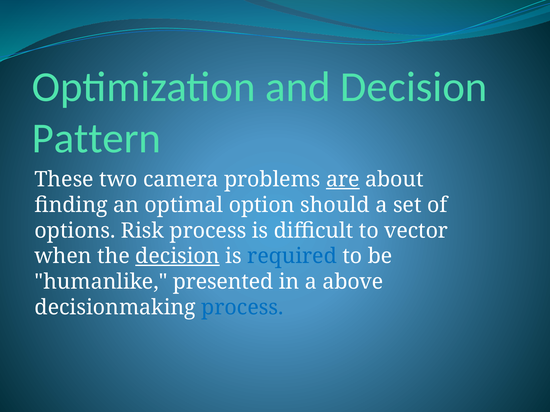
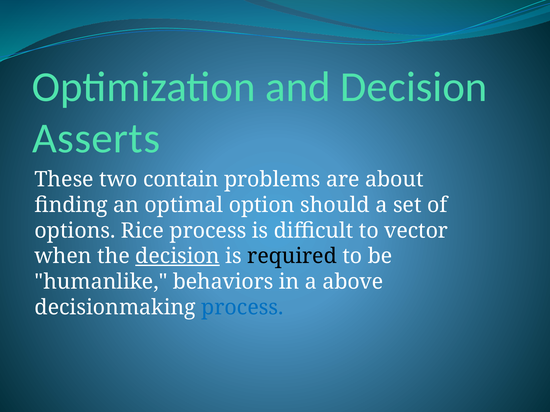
Pattern: Pattern -> Asserts
camera: camera -> contain
are underline: present -> none
Risk: Risk -> Rice
required colour: blue -> black
presented: presented -> behaviors
